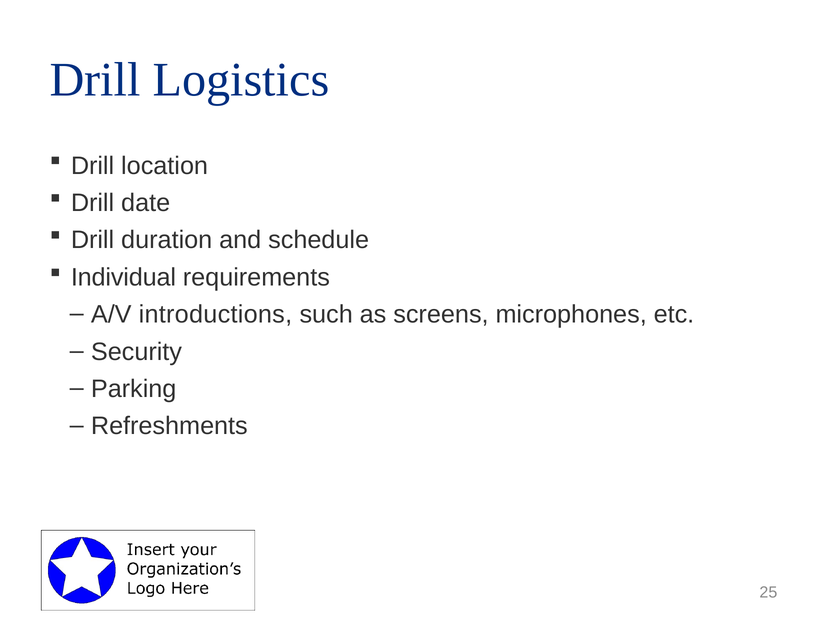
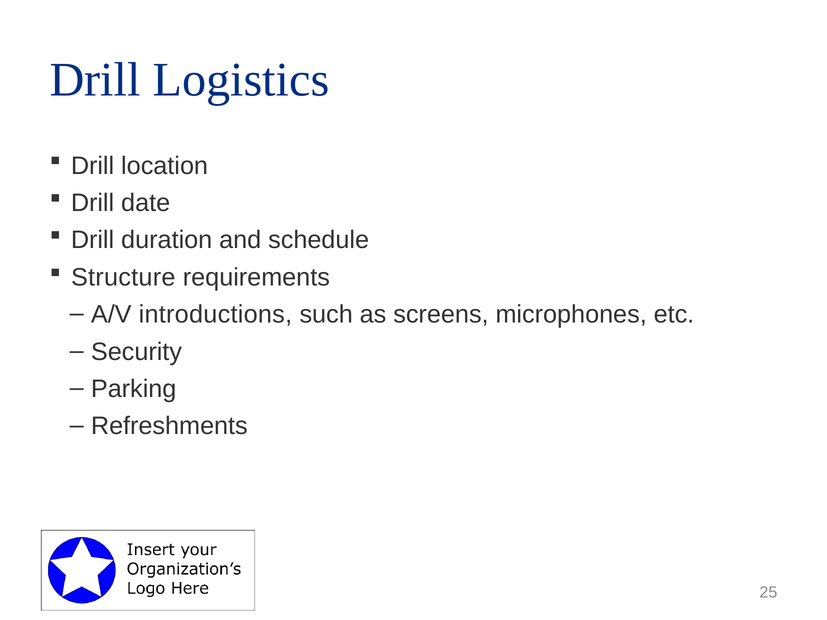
Individual: Individual -> Structure
